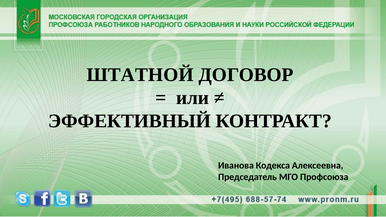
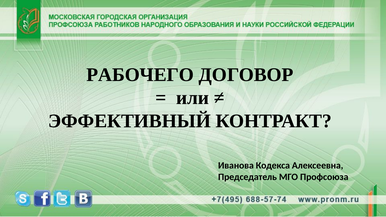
ШТАТНОЙ: ШТАТНОЙ -> РАБОЧЕГО
